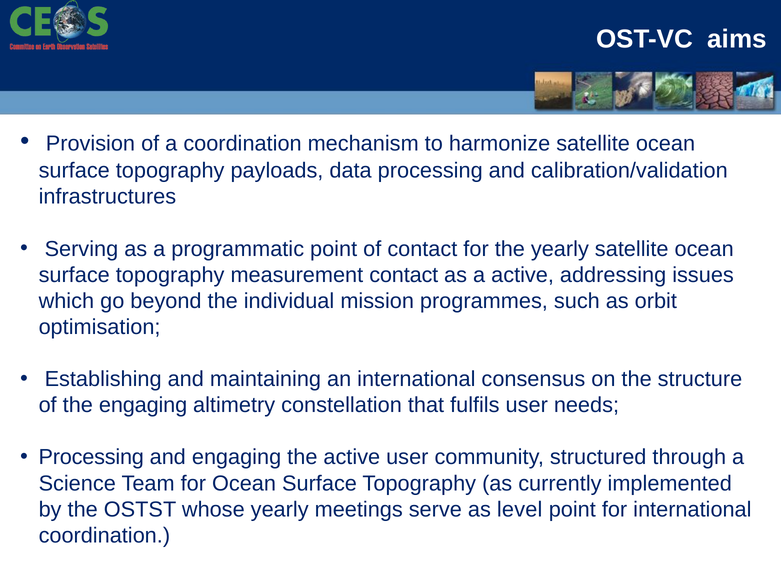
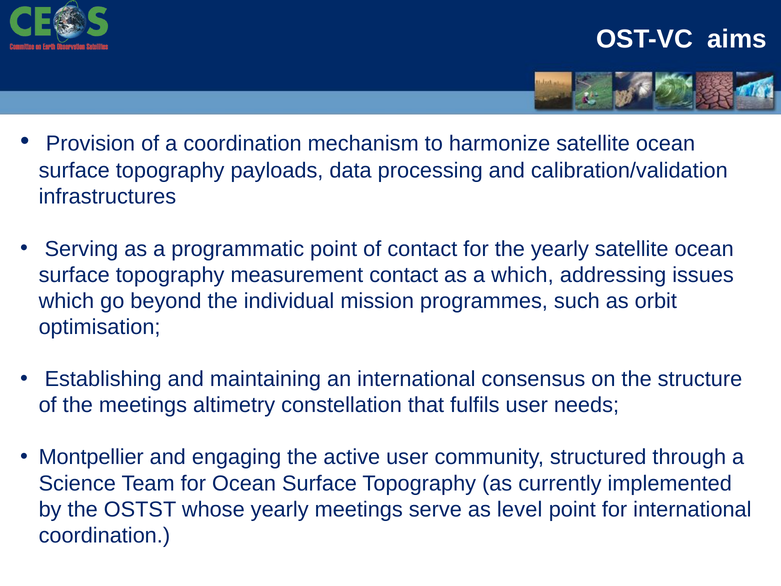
a active: active -> which
the engaging: engaging -> meetings
Processing at (91, 457): Processing -> Montpellier
